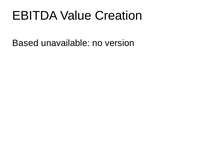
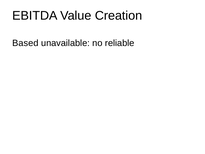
version: version -> reliable
